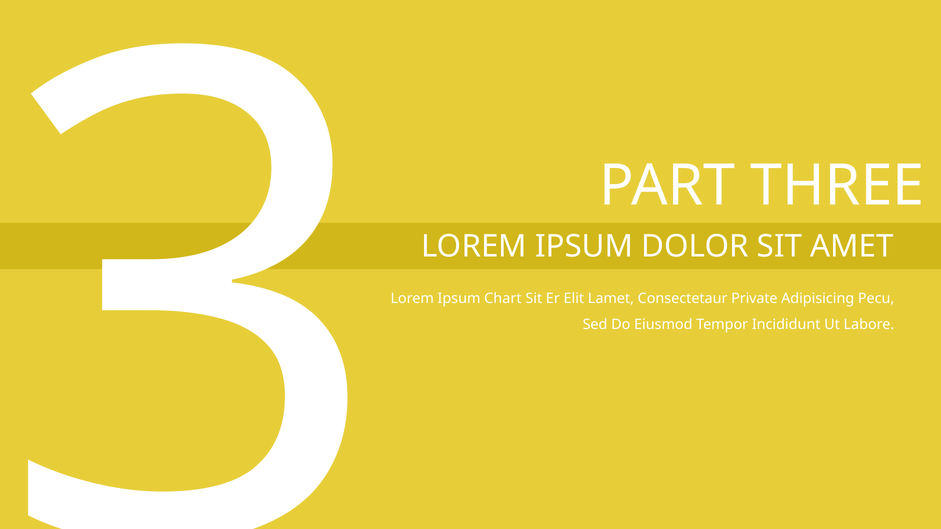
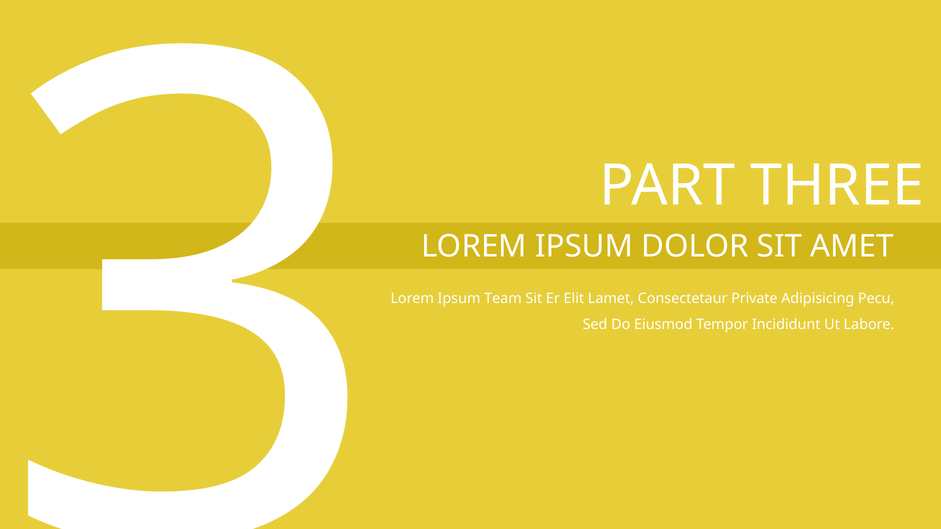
Chart: Chart -> Team
